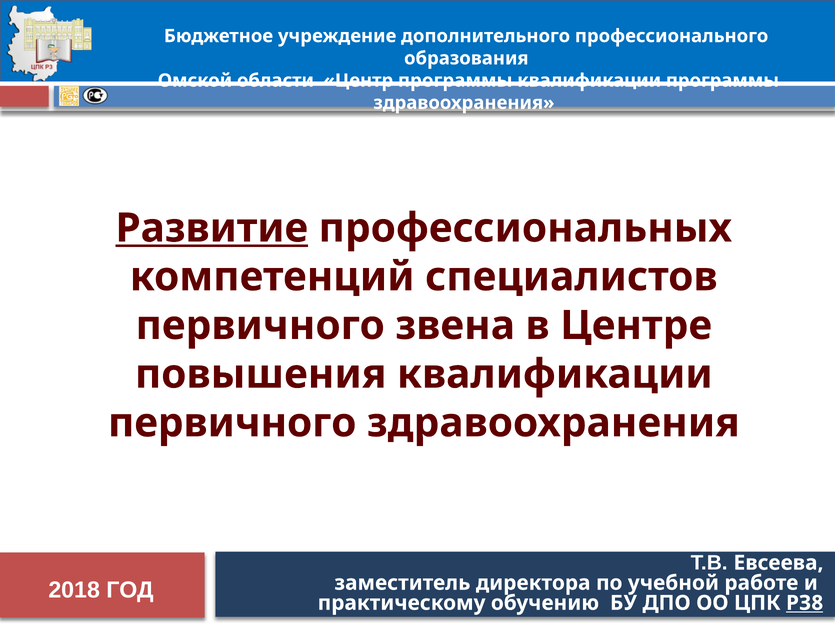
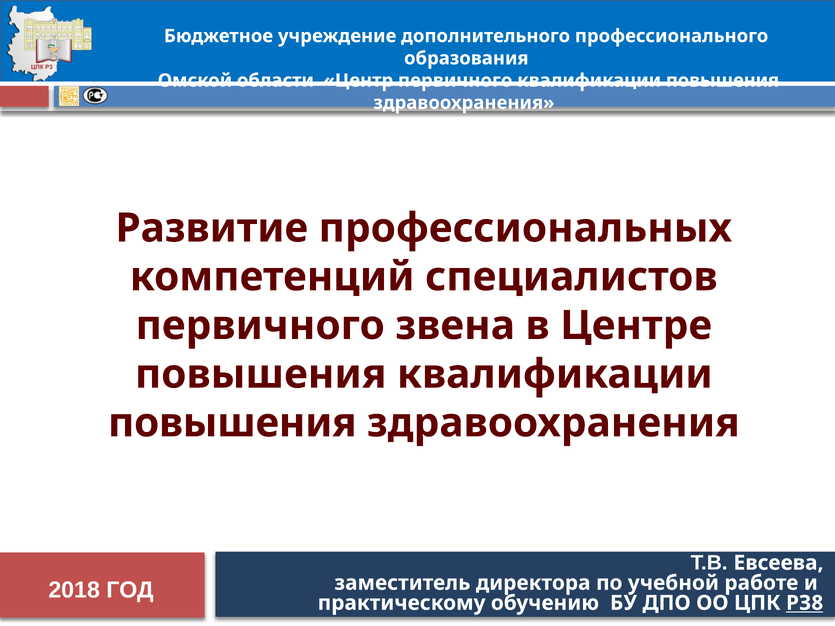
Центр программы: программы -> первичного
программы at (722, 81): программы -> повышения
Развитие underline: present -> none
первичного at (232, 423): первичного -> повышения
